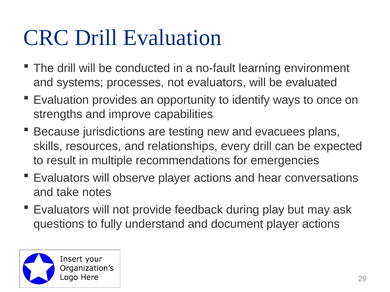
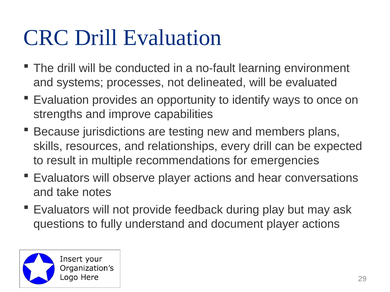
not evaluators: evaluators -> delineated
evacuees: evacuees -> members
